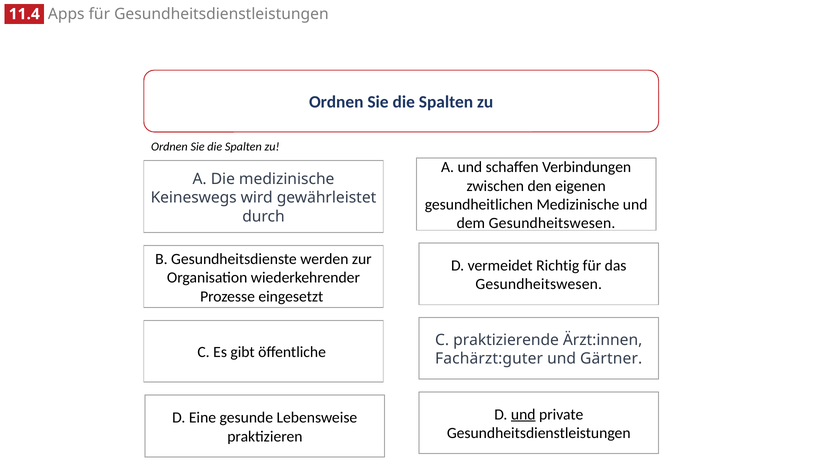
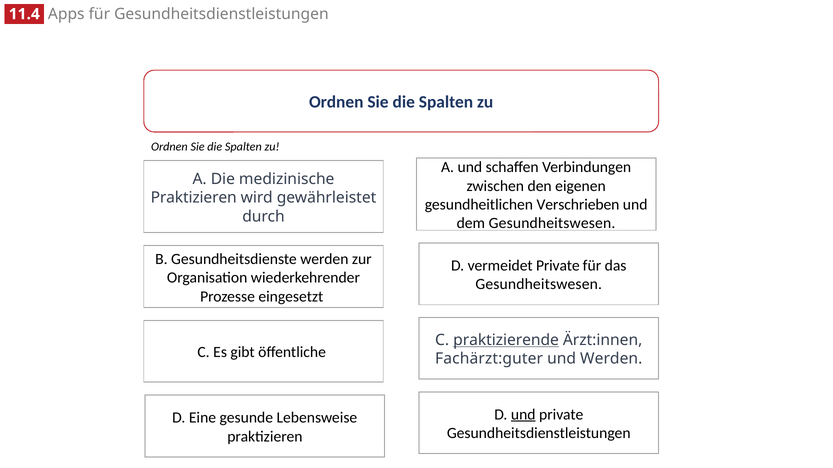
Keineswegs at (194, 198): Keineswegs -> Praktizieren
gesundheitlichen Medizinische: Medizinische -> Verschrieben
vermeidet Richtig: Richtig -> Private
praktizierende underline: none -> present
und Gärtner: Gärtner -> Werden
